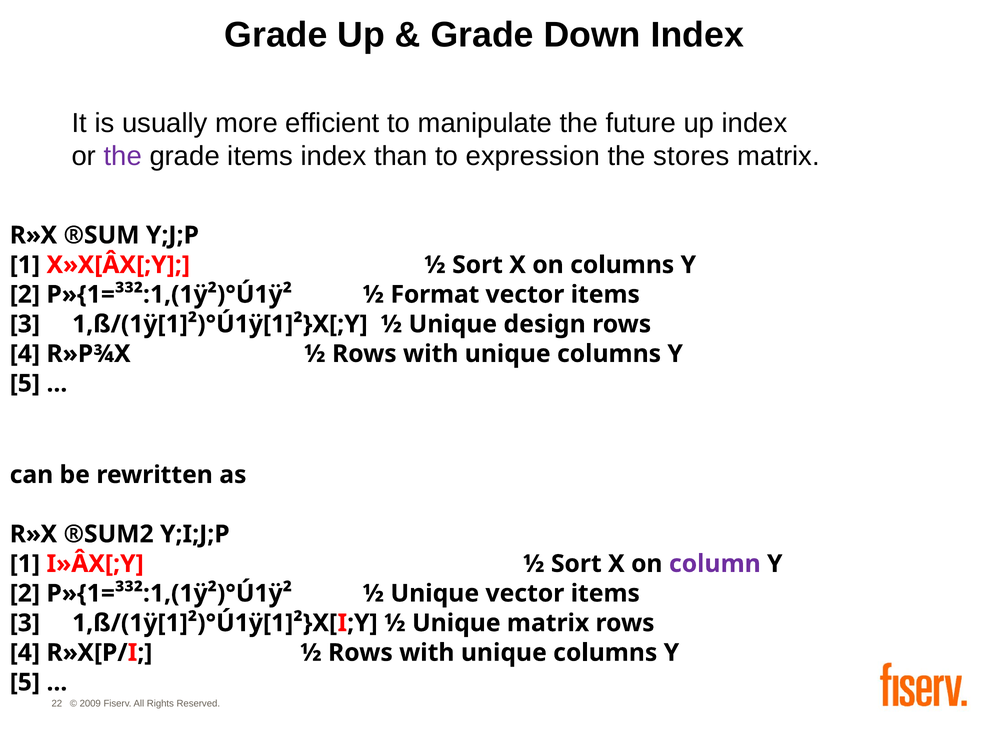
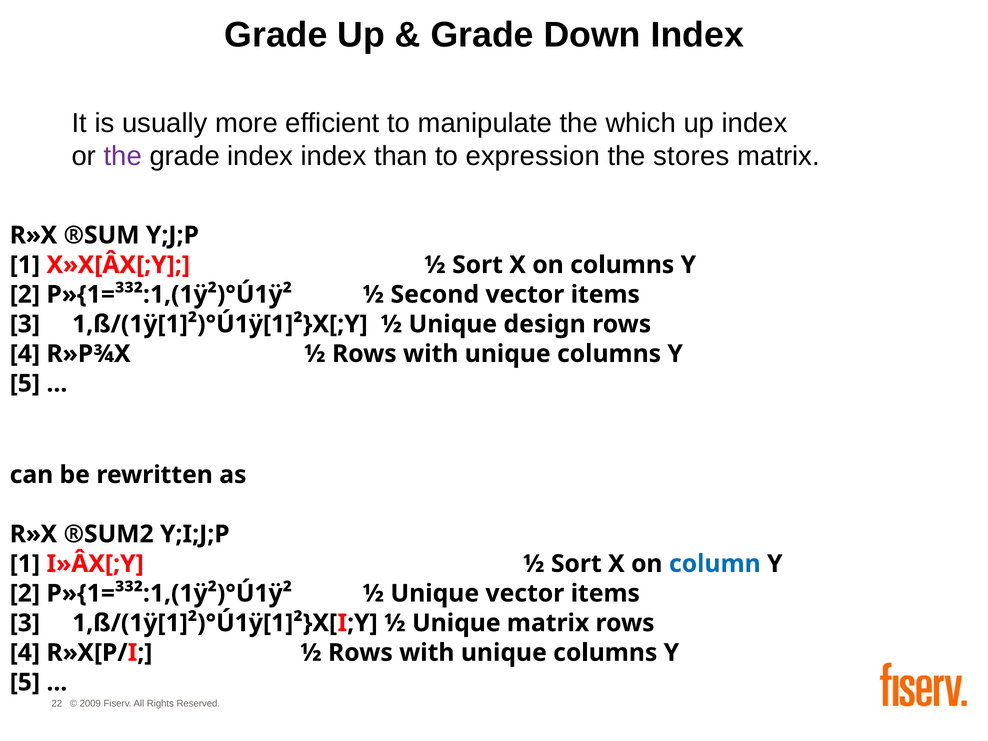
future: future -> which
grade items: items -> index
Format: Format -> Second
column colour: purple -> blue
